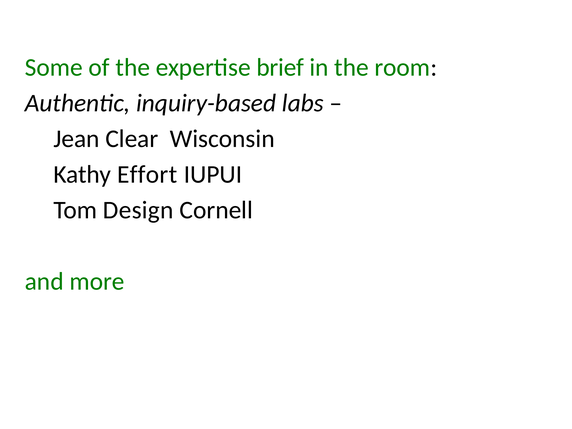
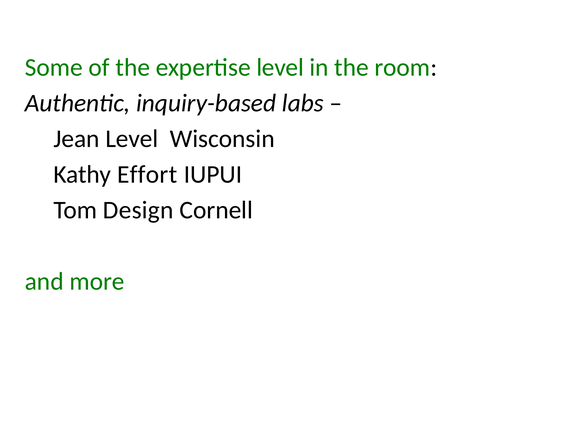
expertise brief: brief -> level
Jean Clear: Clear -> Level
